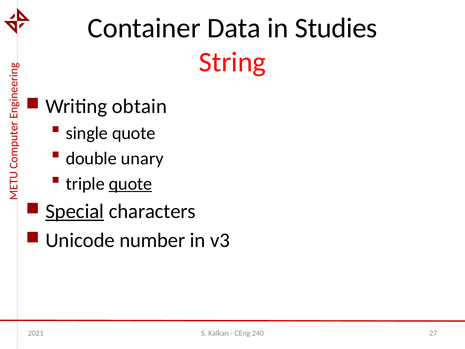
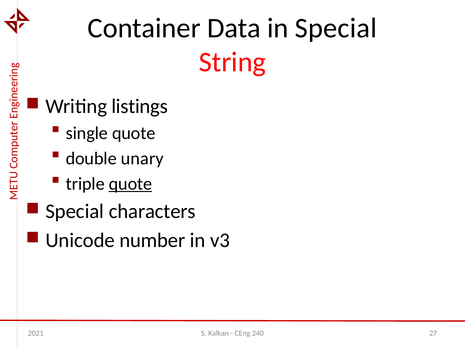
in Studies: Studies -> Special
obtain: obtain -> listings
Special at (75, 211) underline: present -> none
